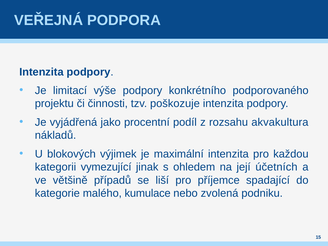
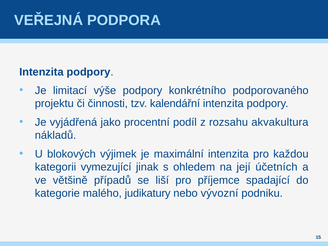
poškozuje: poškozuje -> kalendářní
kumulace: kumulace -> judikatury
zvolená: zvolená -> vývozní
